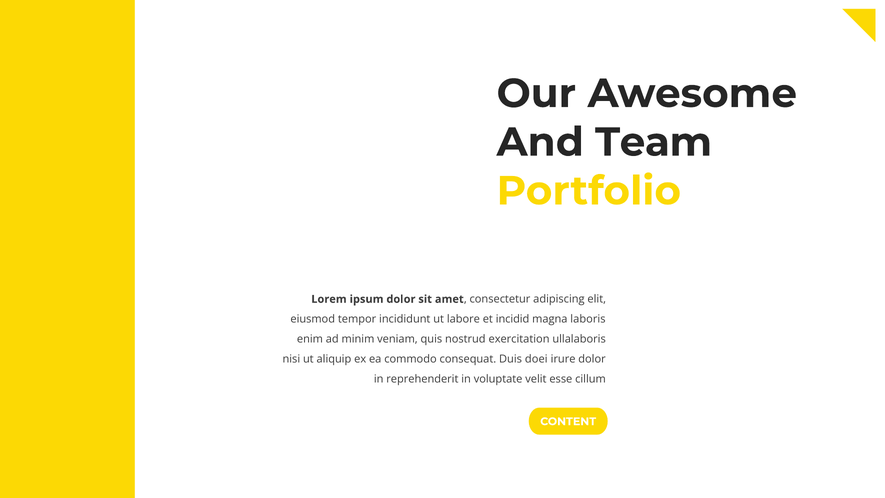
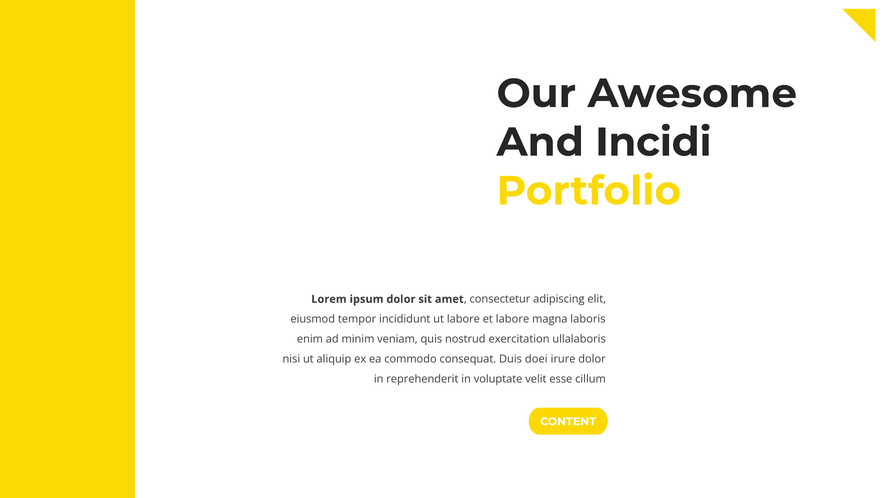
Team: Team -> Incidi
et incidid: incidid -> labore
